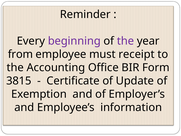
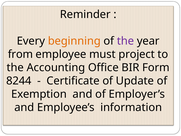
beginning colour: purple -> orange
receipt: receipt -> project
3815: 3815 -> 8244
